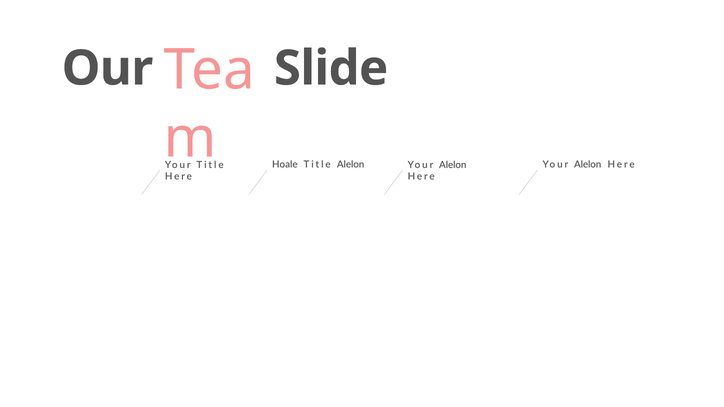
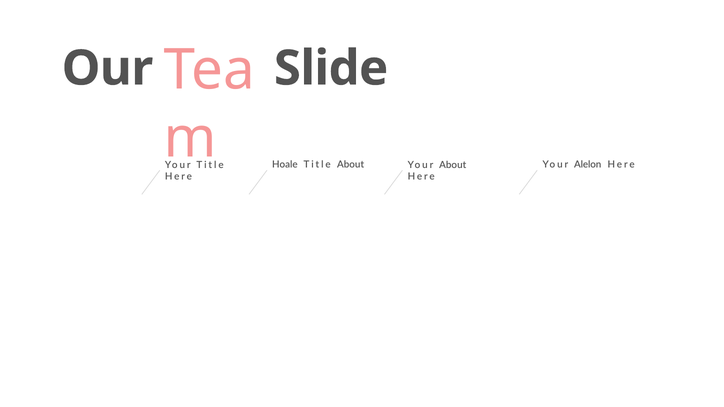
Title Alelon: Alelon -> About
Alelon at (453, 165): Alelon -> About
